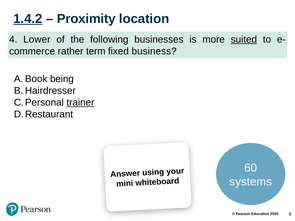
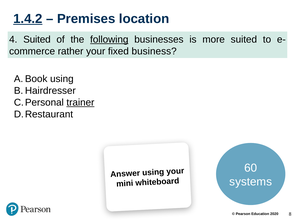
Proximity: Proximity -> Premises
4 Lower: Lower -> Suited
following underline: none -> present
suited at (244, 40) underline: present -> none
rather term: term -> your
being at (62, 79): being -> using
